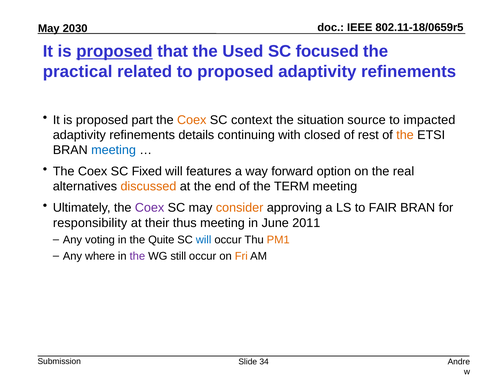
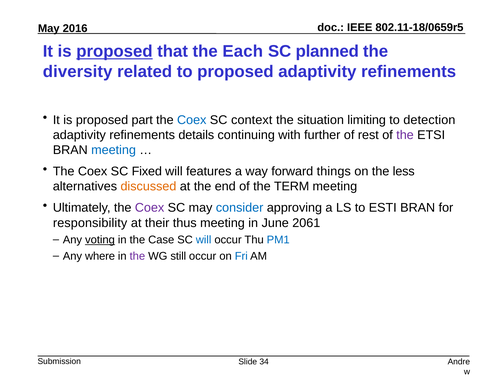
2030: 2030 -> 2016
Used: Used -> Each
focused: focused -> planned
practical: practical -> diversity
Coex at (192, 120) colour: orange -> blue
source: source -> limiting
impacted: impacted -> detection
closed: closed -> further
the at (405, 135) colour: orange -> purple
option: option -> things
real: real -> less
consider colour: orange -> blue
FAIR: FAIR -> ESTI
2011: 2011 -> 2061
voting underline: none -> present
Quite: Quite -> Case
PM1 colour: orange -> blue
Fri colour: orange -> blue
